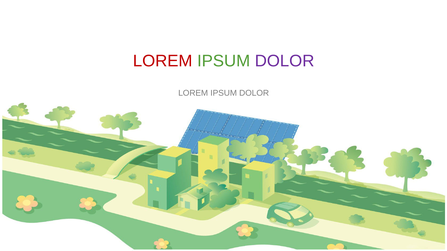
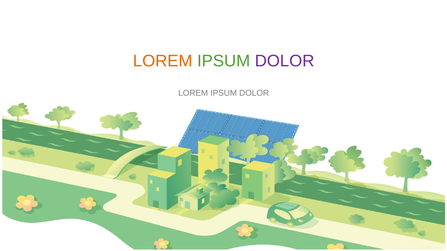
LOREM at (163, 61) colour: red -> orange
